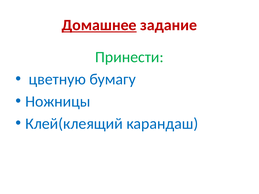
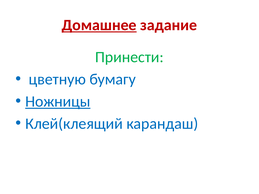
Ножницы underline: none -> present
